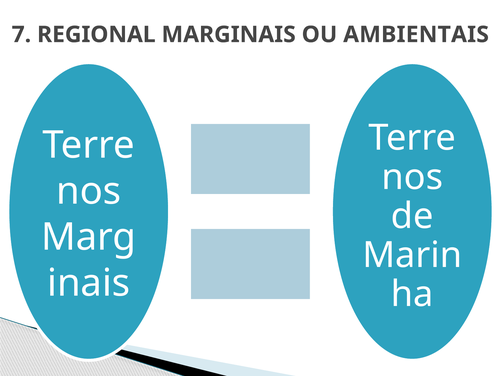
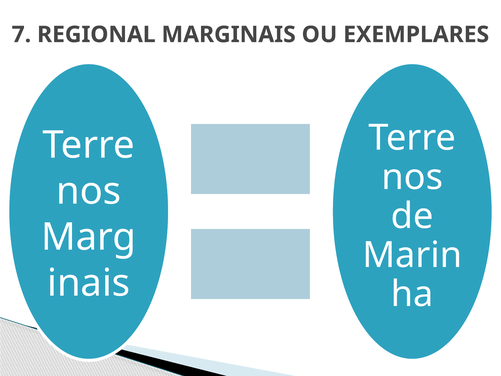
AMBIENTAIS: AMBIENTAIS -> EXEMPLARES
